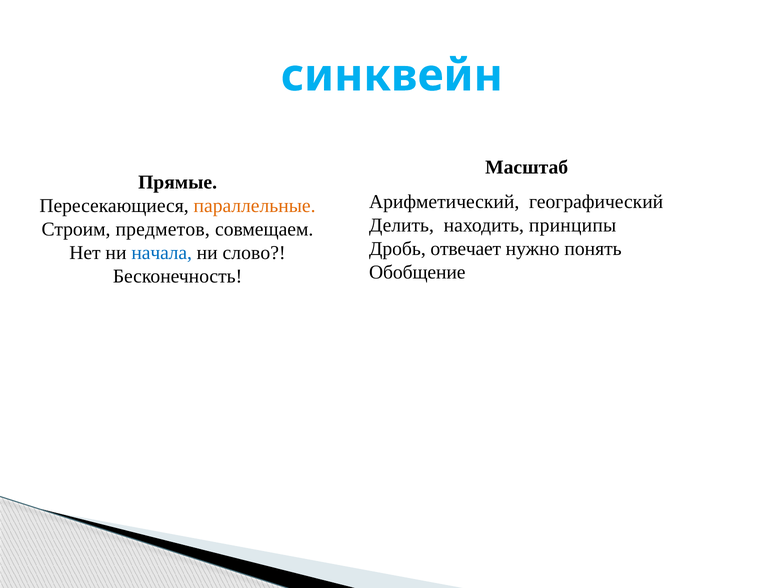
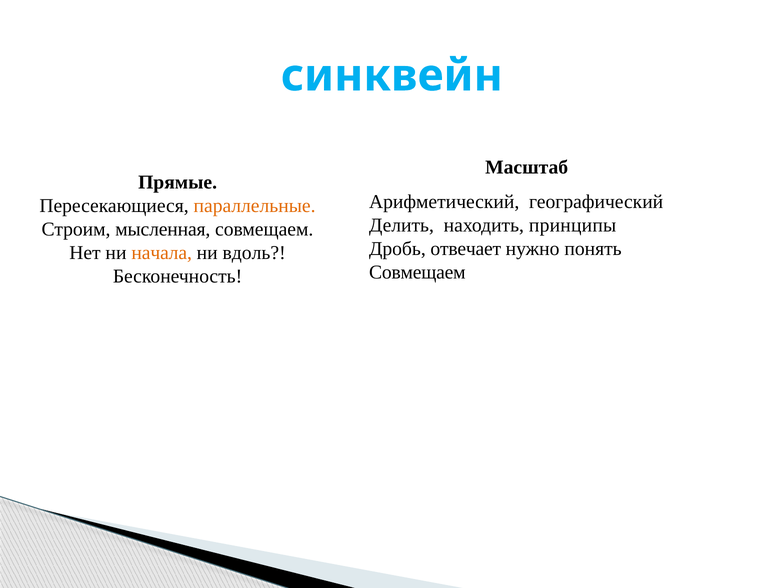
предметов: предметов -> мысленная
начала colour: blue -> orange
слово: слово -> вдоль
Обобщение at (417, 272): Обобщение -> Совмещаем
